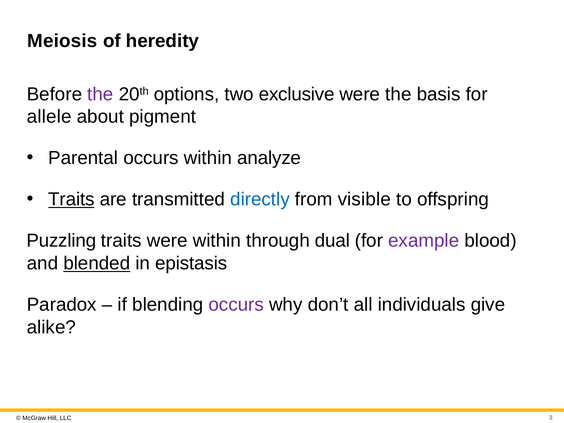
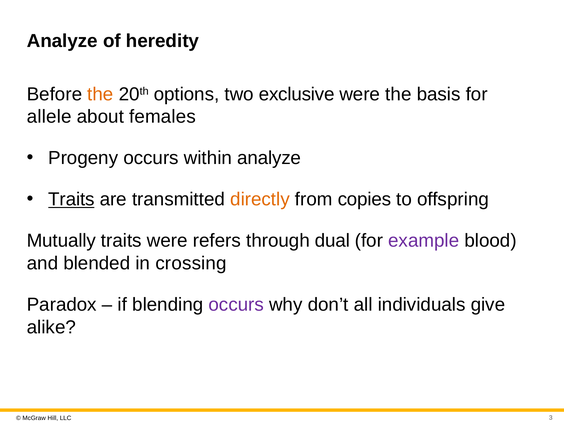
Meiosis at (62, 41): Meiosis -> Analyze
the at (100, 94) colour: purple -> orange
pigment: pigment -> females
Parental: Parental -> Progeny
directly colour: blue -> orange
visible: visible -> copies
Puzzling: Puzzling -> Mutually
were within: within -> refers
blended underline: present -> none
epistasis: epistasis -> crossing
